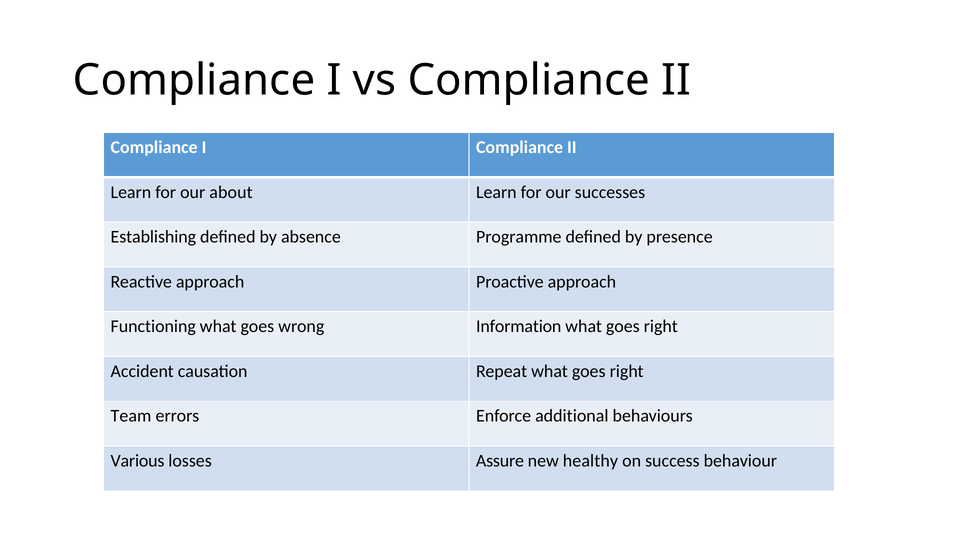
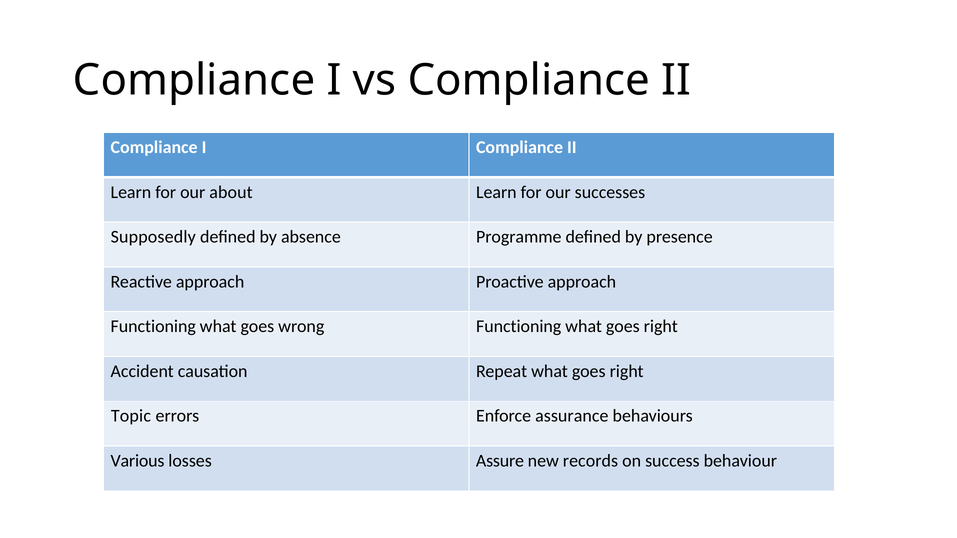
Establishing: Establishing -> Supposedly
wrong Information: Information -> Functioning
Team: Team -> Topic
additional: additional -> assurance
healthy: healthy -> records
